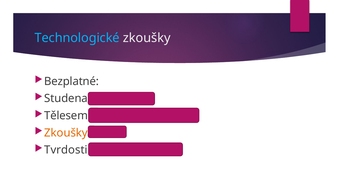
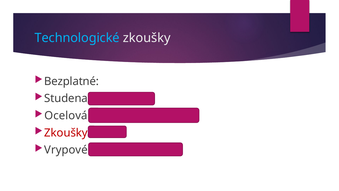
Tělesem: Tělesem -> Ocelová
Zkoušky at (66, 133) colour: orange -> red
Tvrdosti: Tvrdosti -> Vrypové
